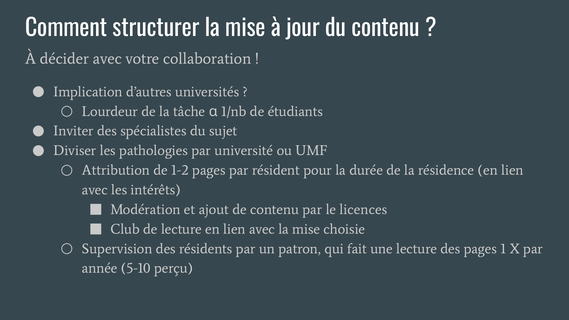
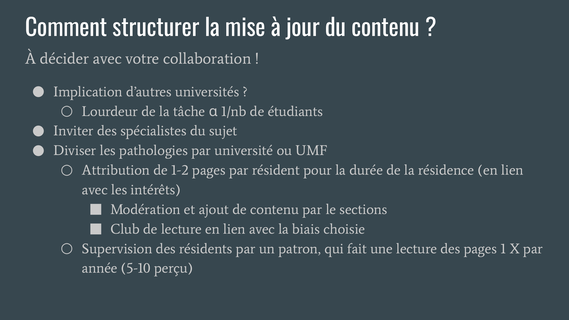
licences: licences -> sections
avec la mise: mise -> biais
